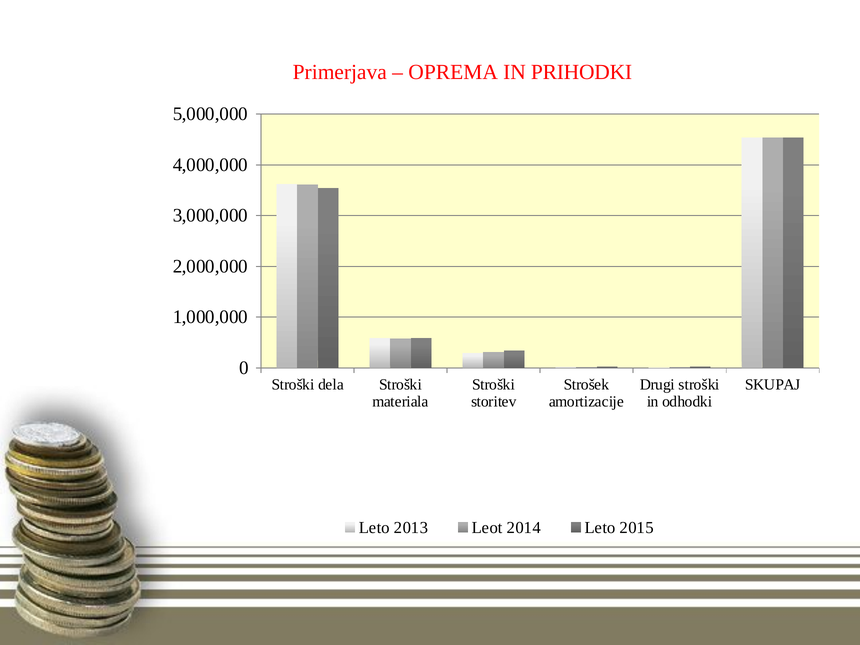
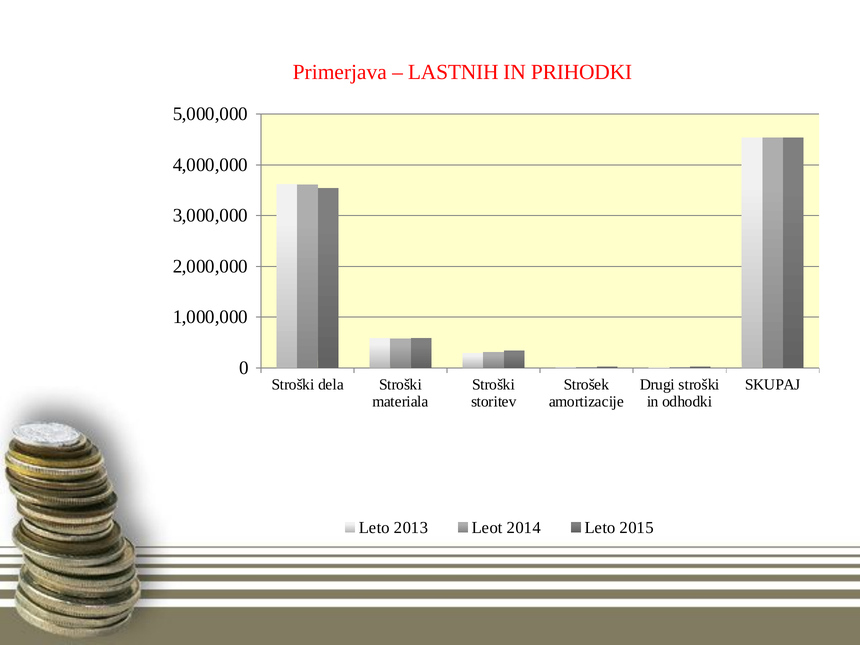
OPREMA: OPREMA -> LASTNIH
